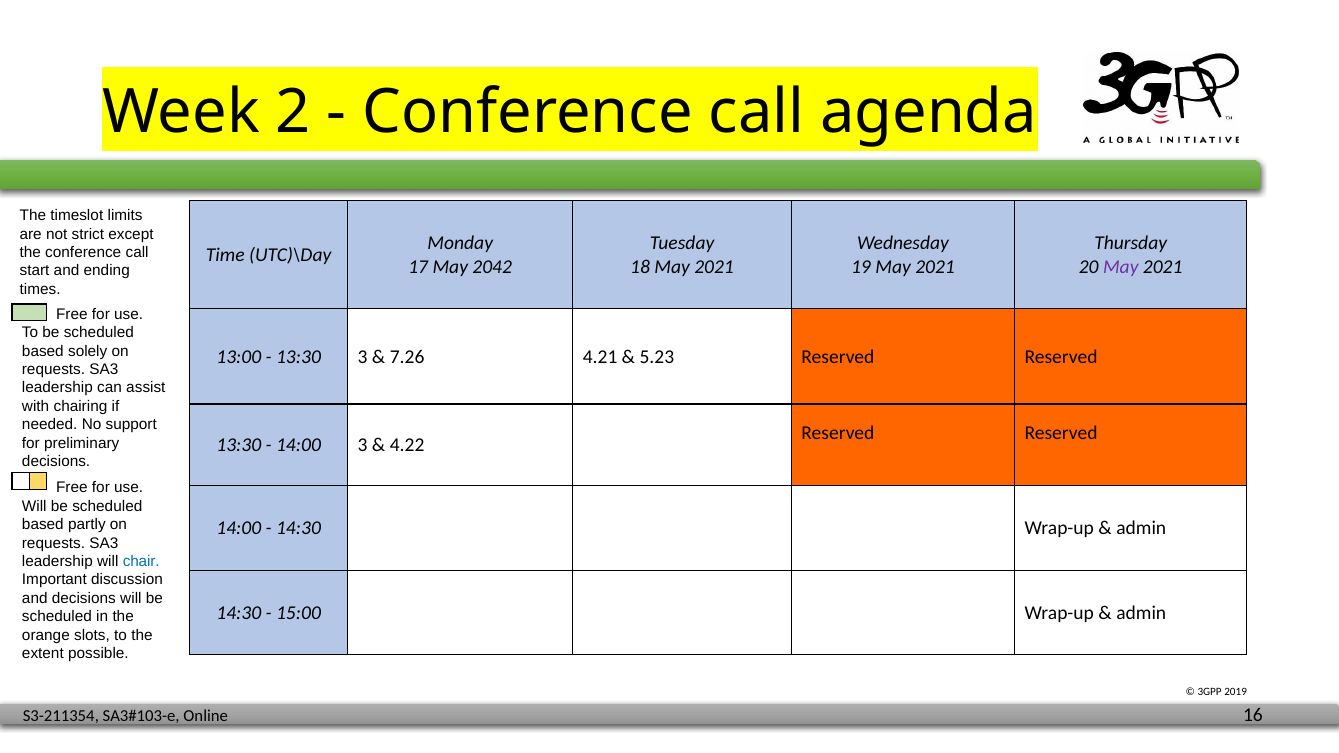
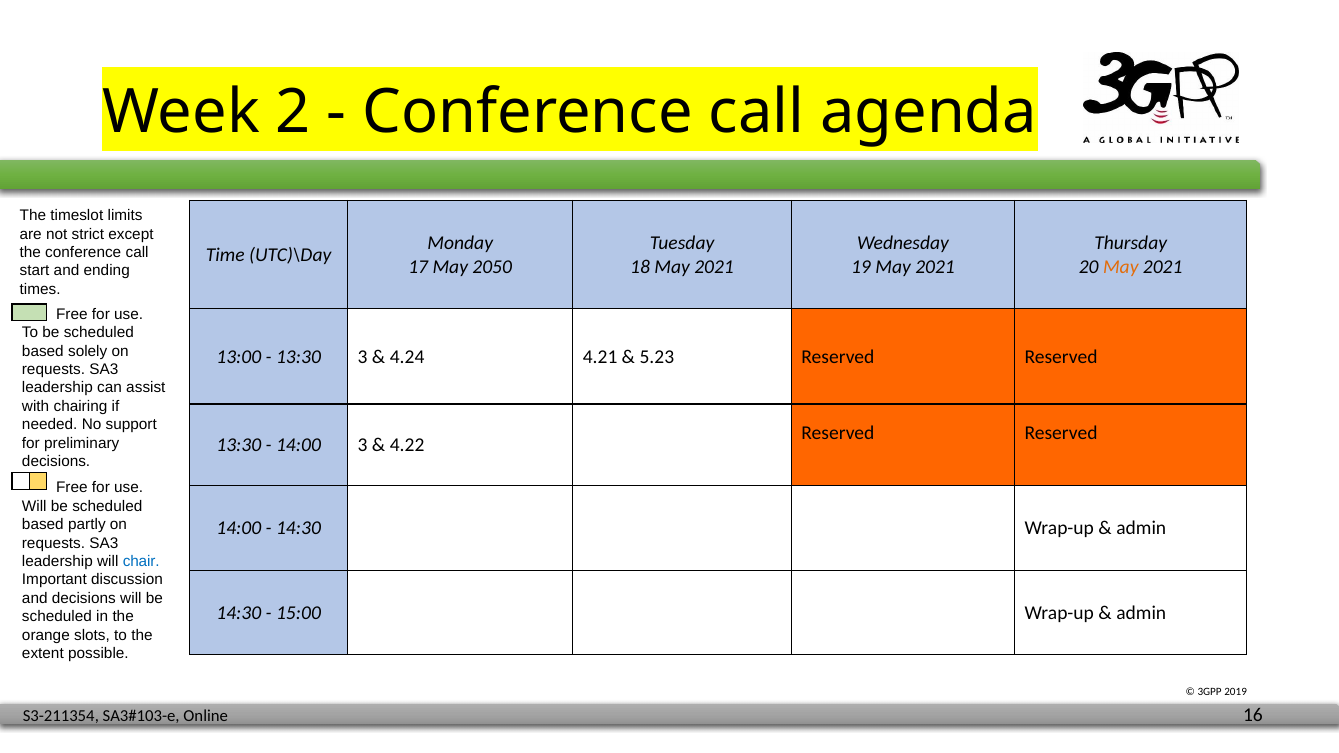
2042: 2042 -> 2050
May at (1121, 267) colour: purple -> orange
7.26: 7.26 -> 4.24
